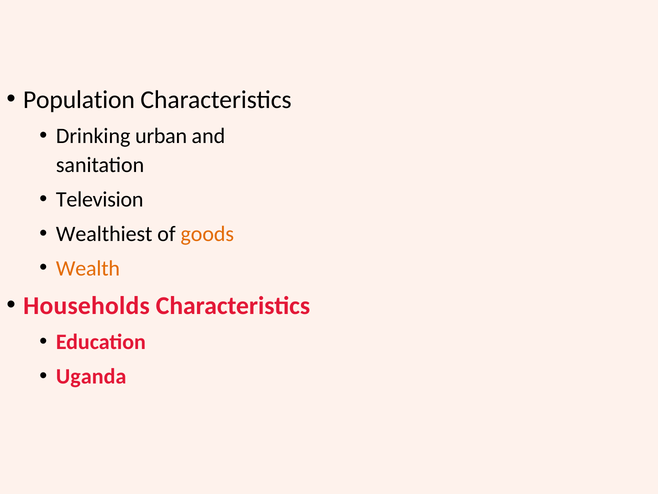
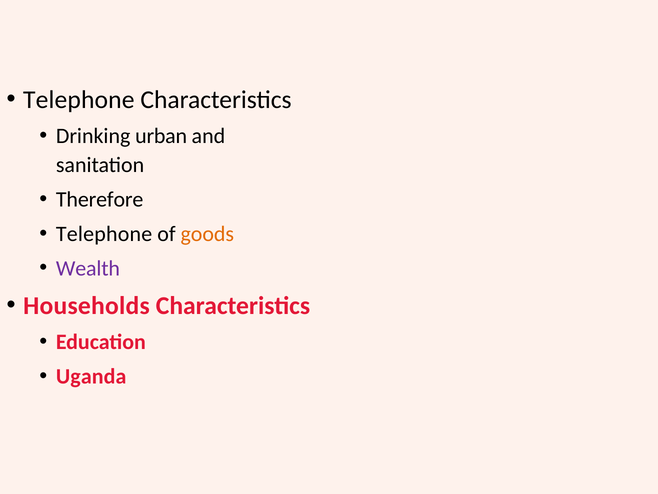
Population at (79, 100): Population -> Telephone
Television: Television -> Therefore
Wealthiest at (104, 234): Wealthiest -> Telephone
Wealth colour: orange -> purple
